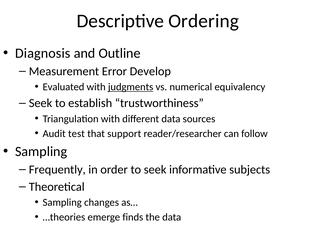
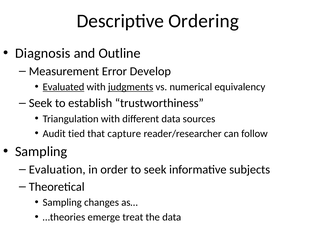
Evaluated underline: none -> present
test: test -> tied
support: support -> capture
Frequently: Frequently -> Evaluation
finds: finds -> treat
